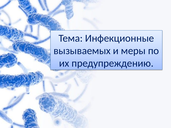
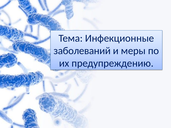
вызываемых: вызываемых -> заболеваний
